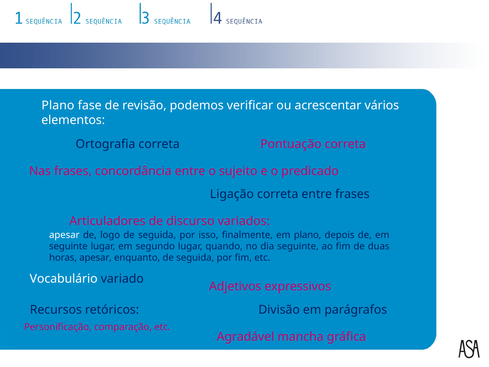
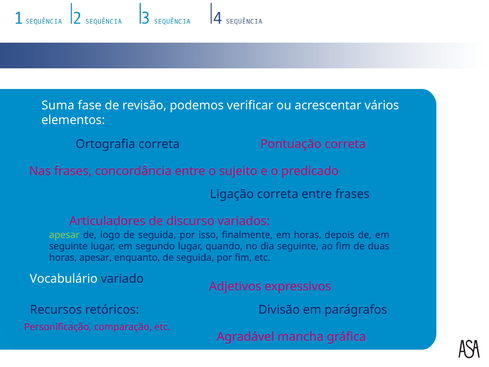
Plano at (58, 105): Plano -> Suma
apesar at (64, 235) colour: white -> light green
em plano: plano -> horas
